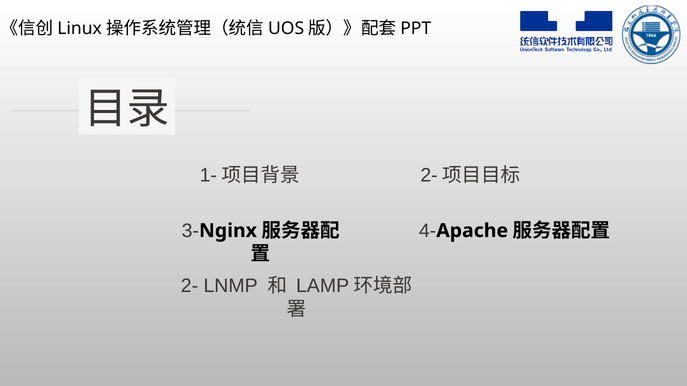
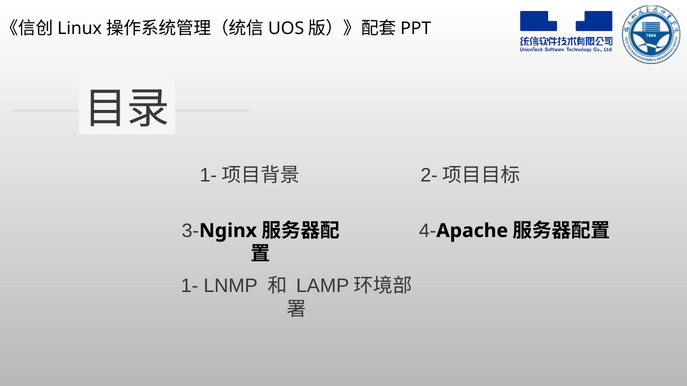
2-: 2- -> 1-
